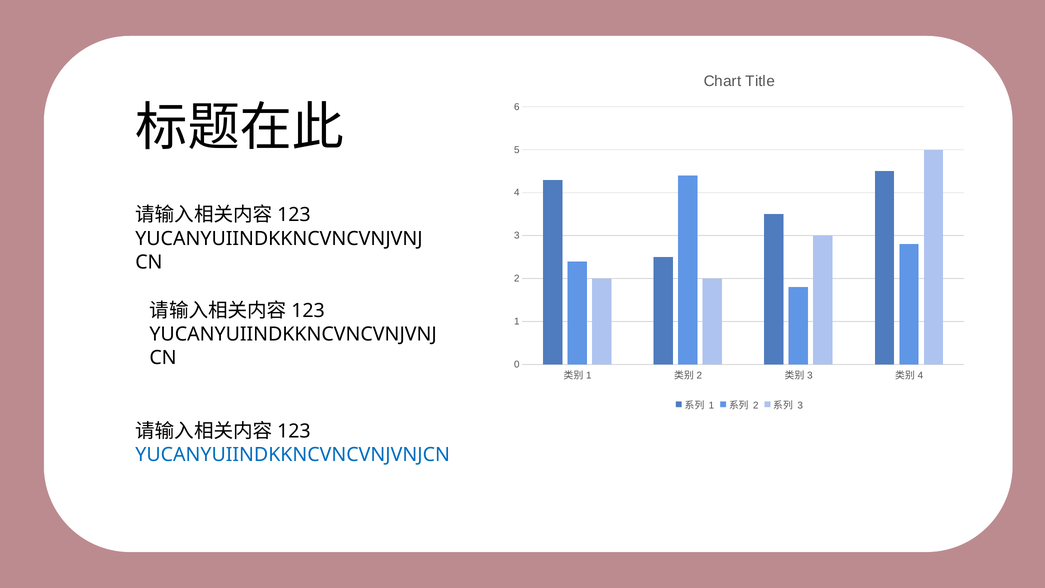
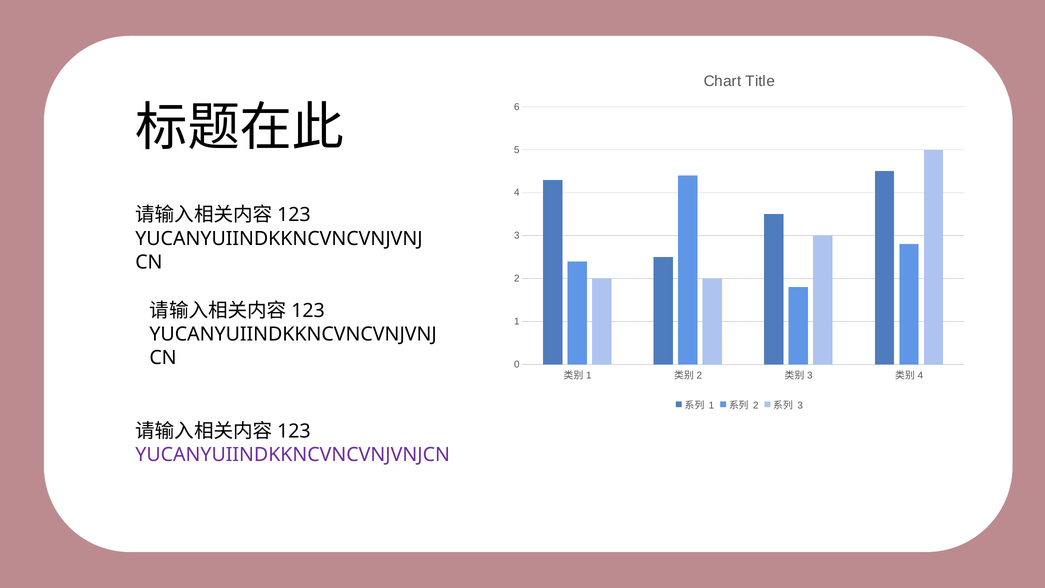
YUCANYUIINDKKNCVNCVNJVNJCN colour: blue -> purple
